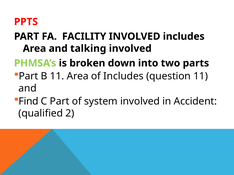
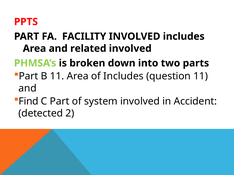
talking: talking -> related
qualified: qualified -> detected
